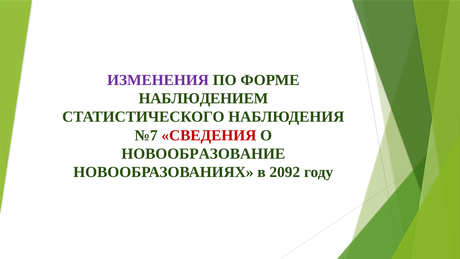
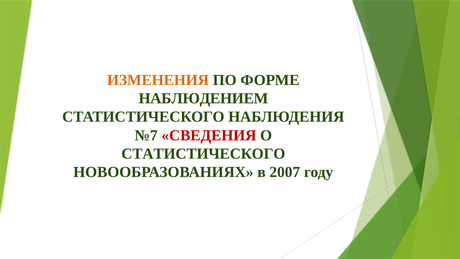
ИЗМЕНЕНИЯ colour: purple -> orange
НОВООБРАЗОВАНИЕ at (203, 154): НОВООБРАЗОВАНИЕ -> СТАТИСТИЧЕСКОГО
2092: 2092 -> 2007
